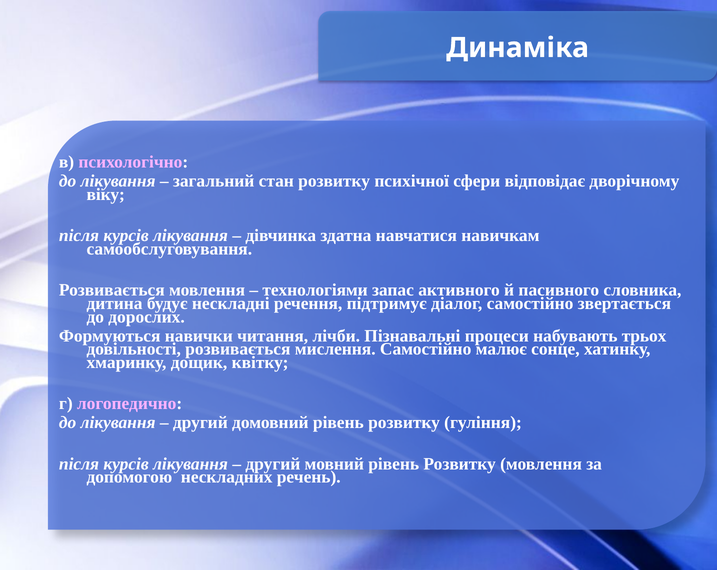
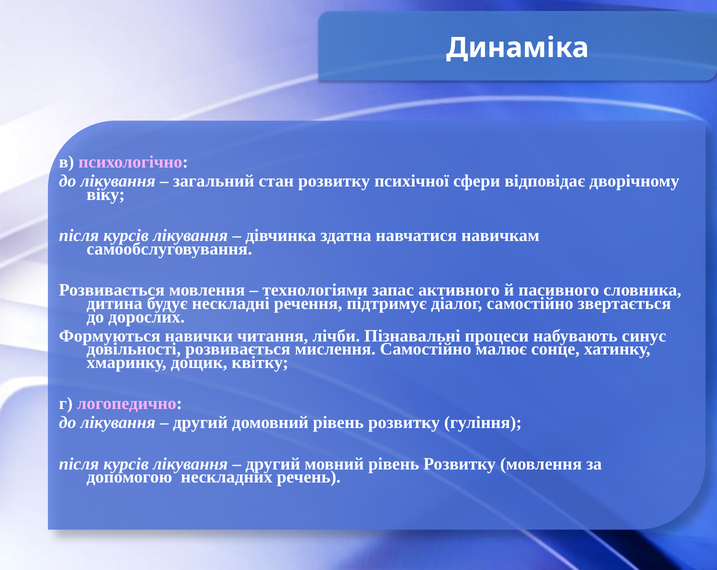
трьох: трьох -> синус
